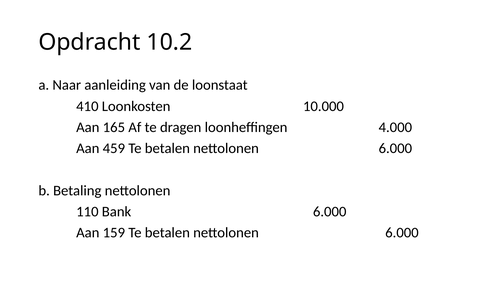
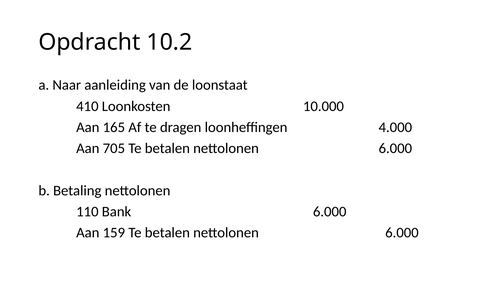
459: 459 -> 705
